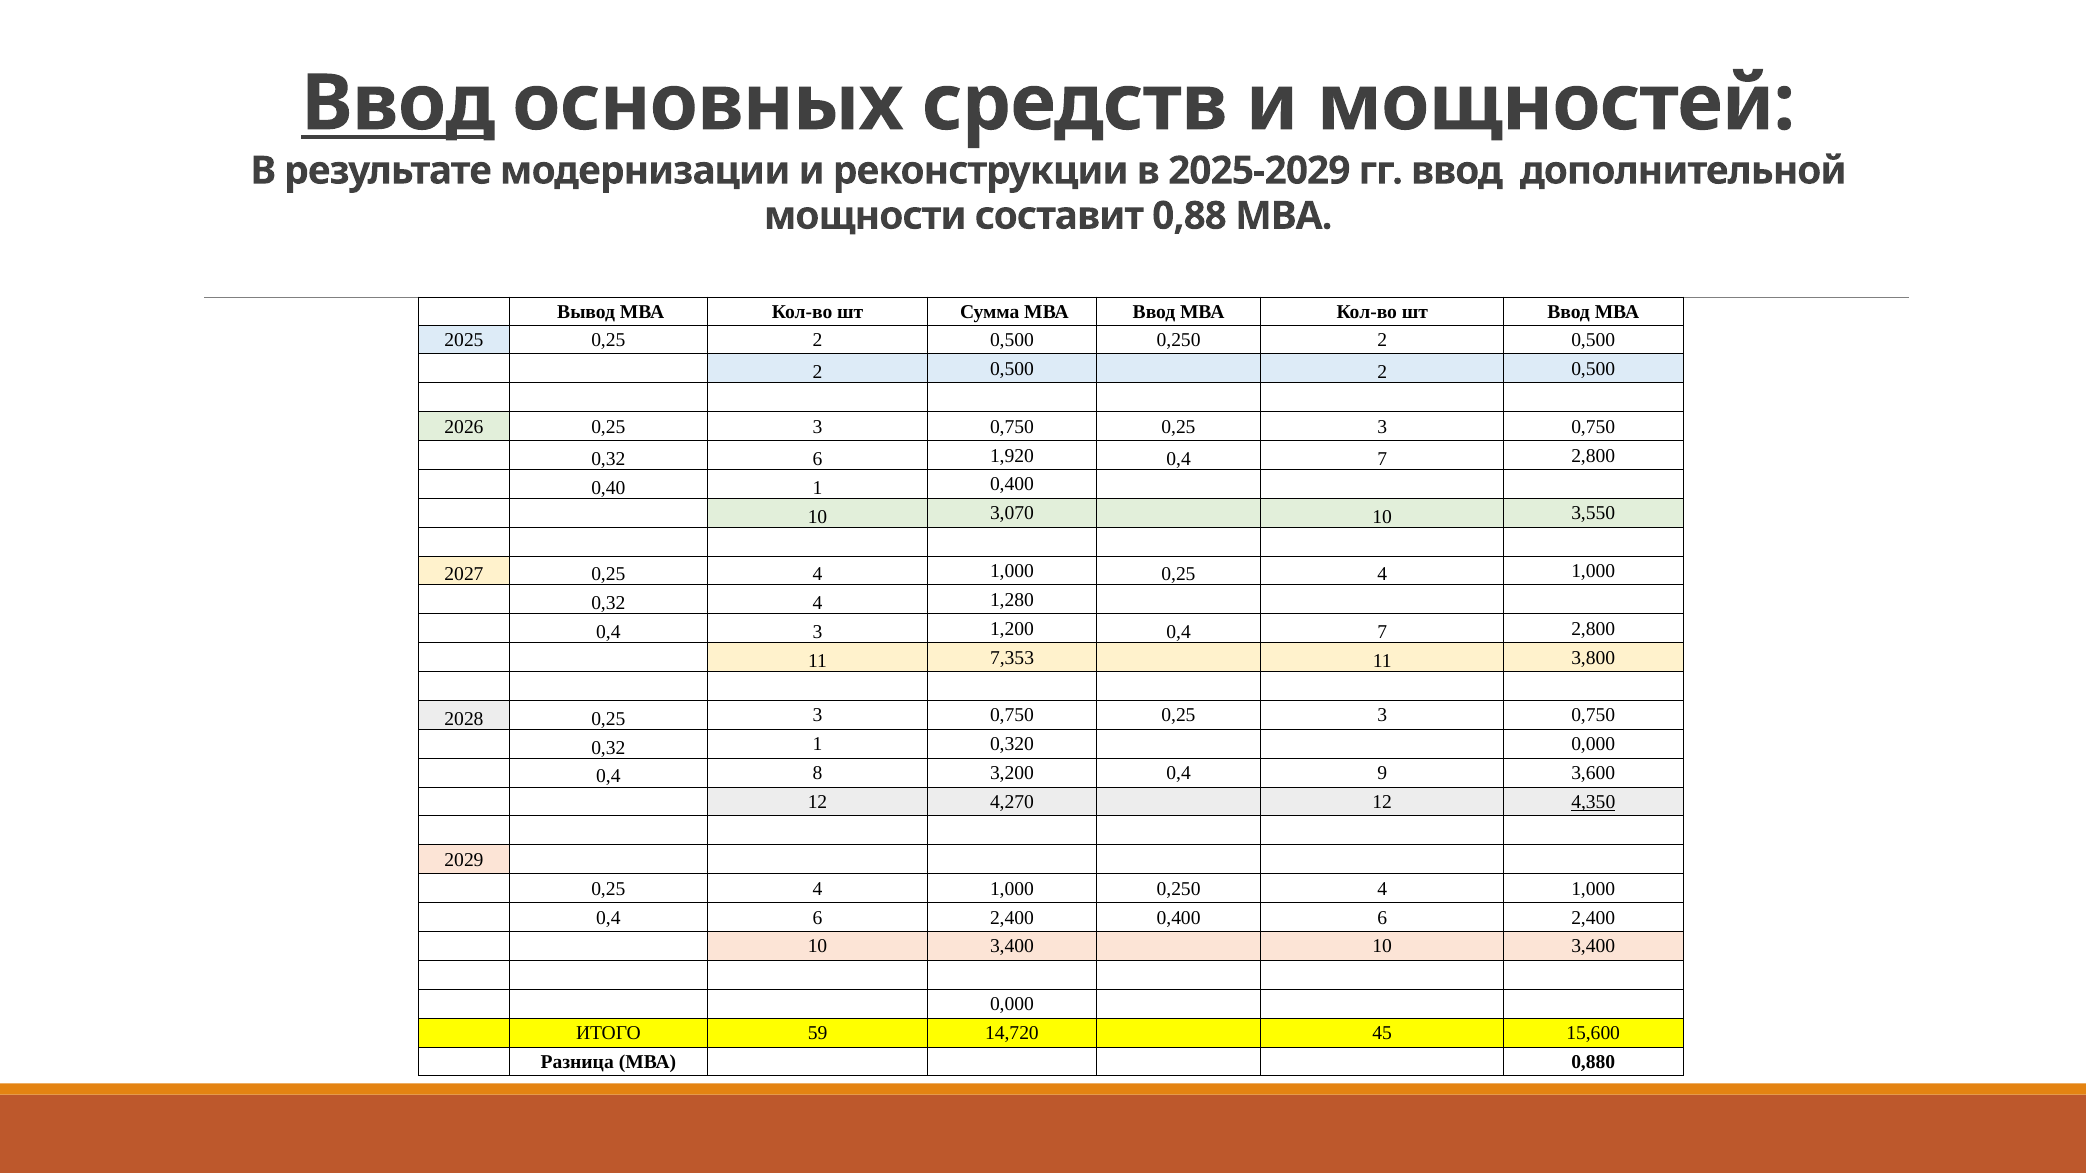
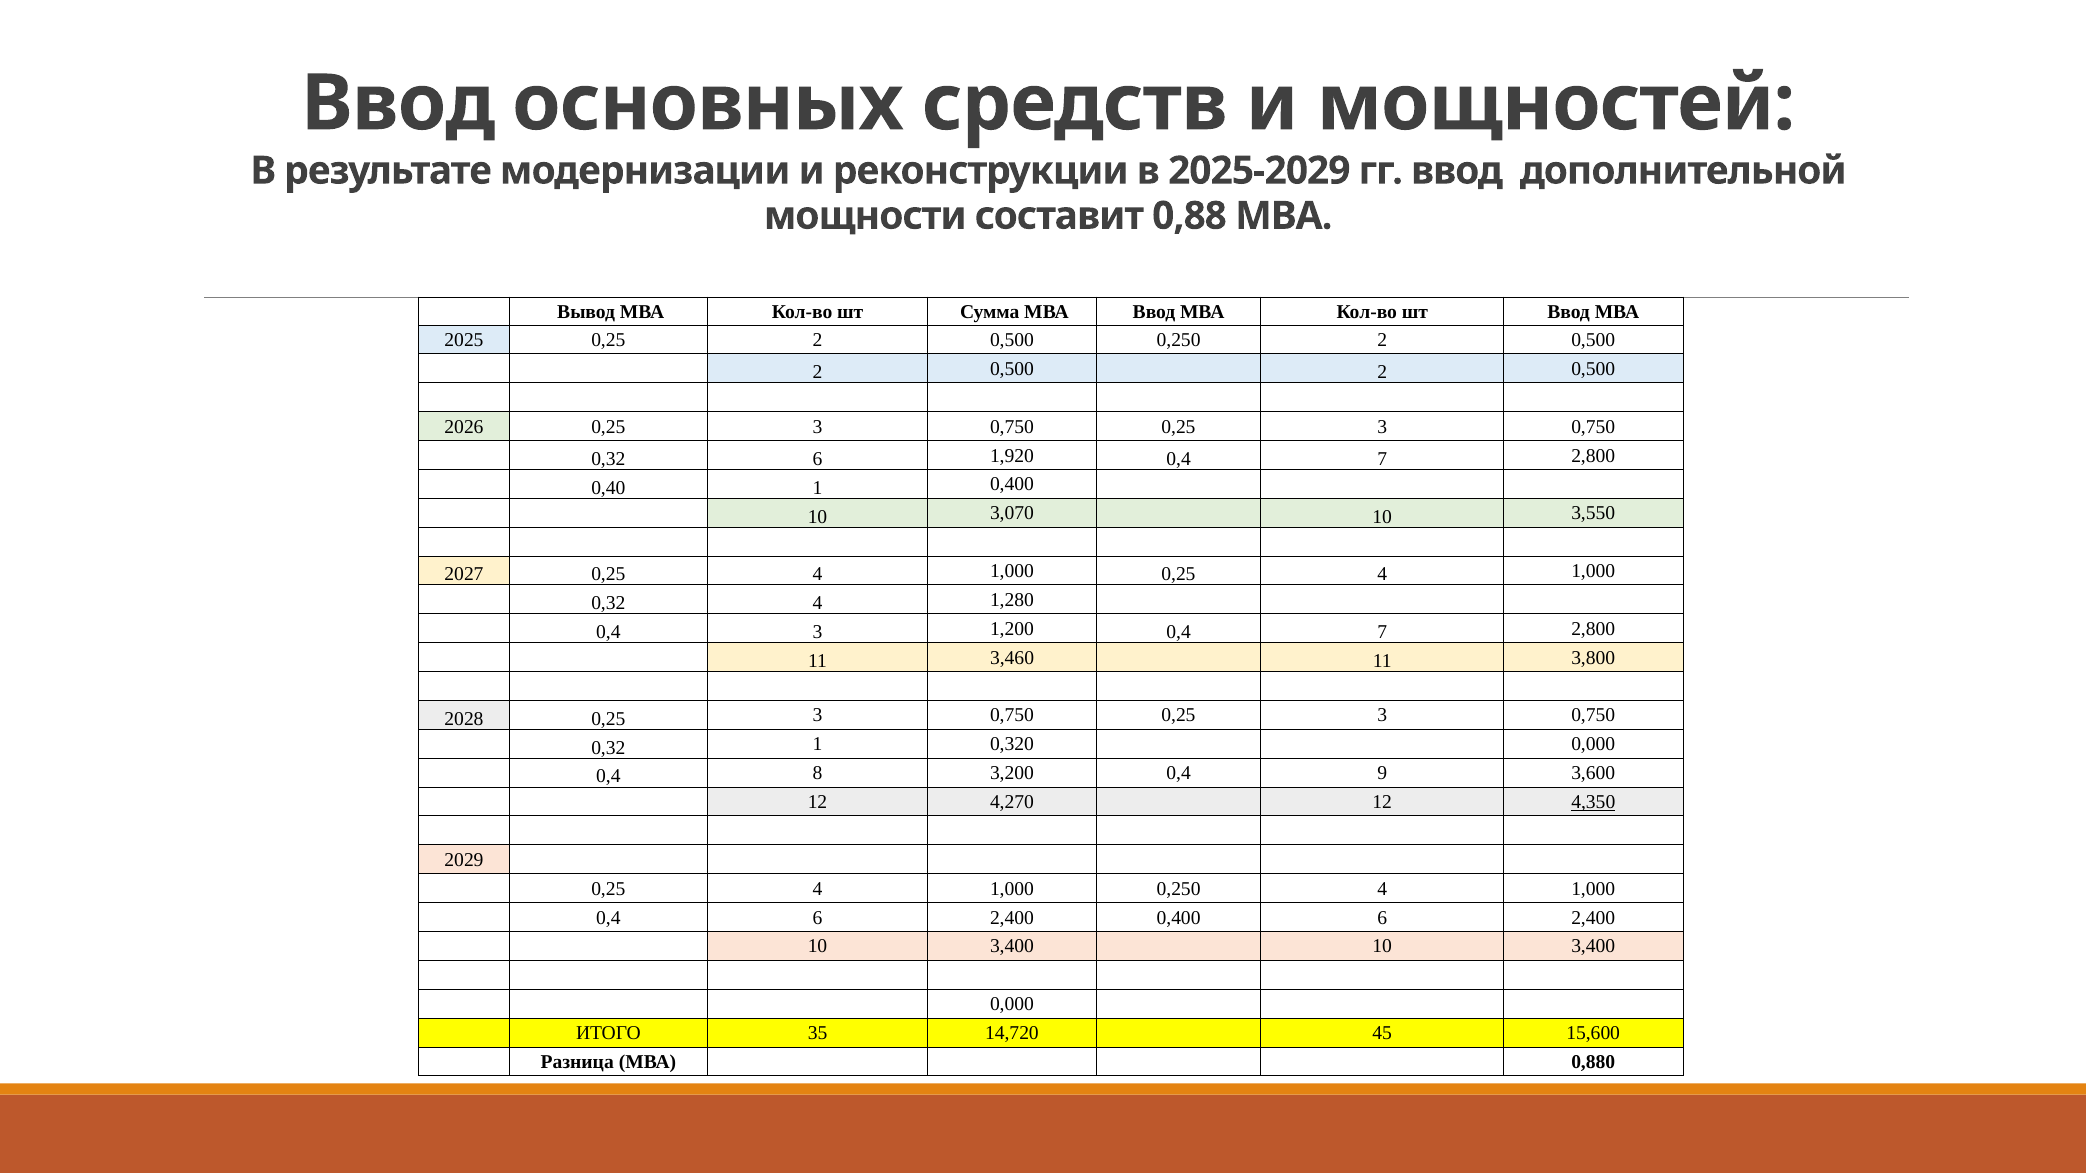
Ввод at (398, 104) underline: present -> none
7,353: 7,353 -> 3,460
59: 59 -> 35
